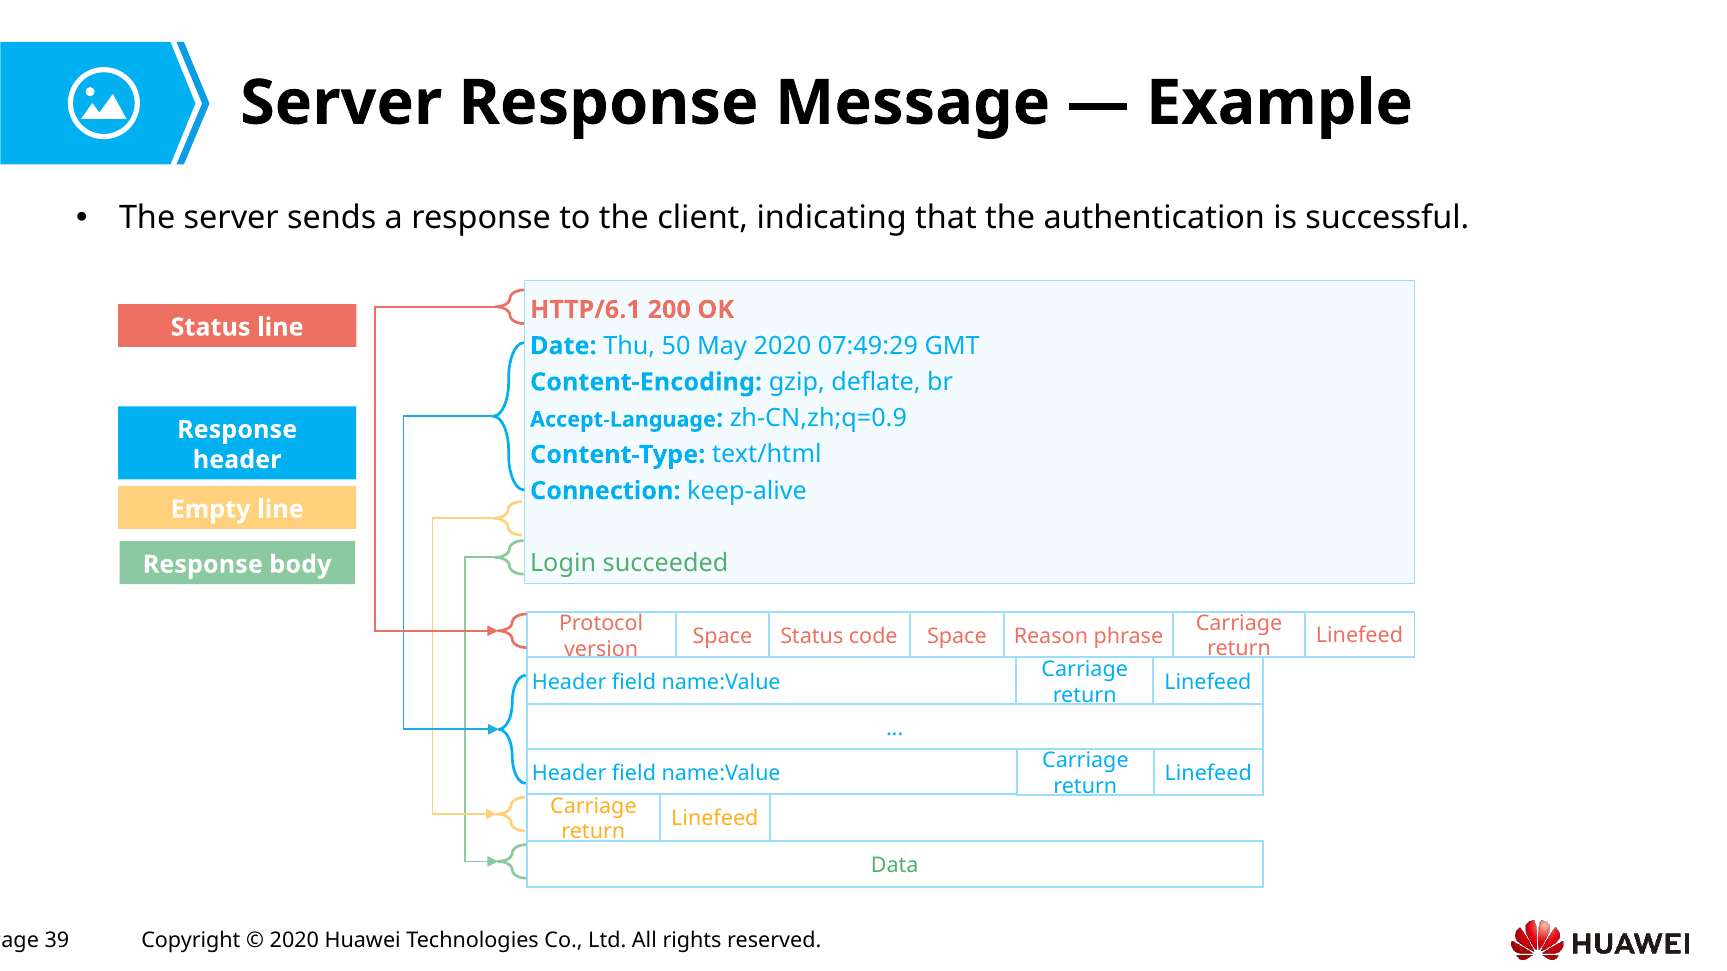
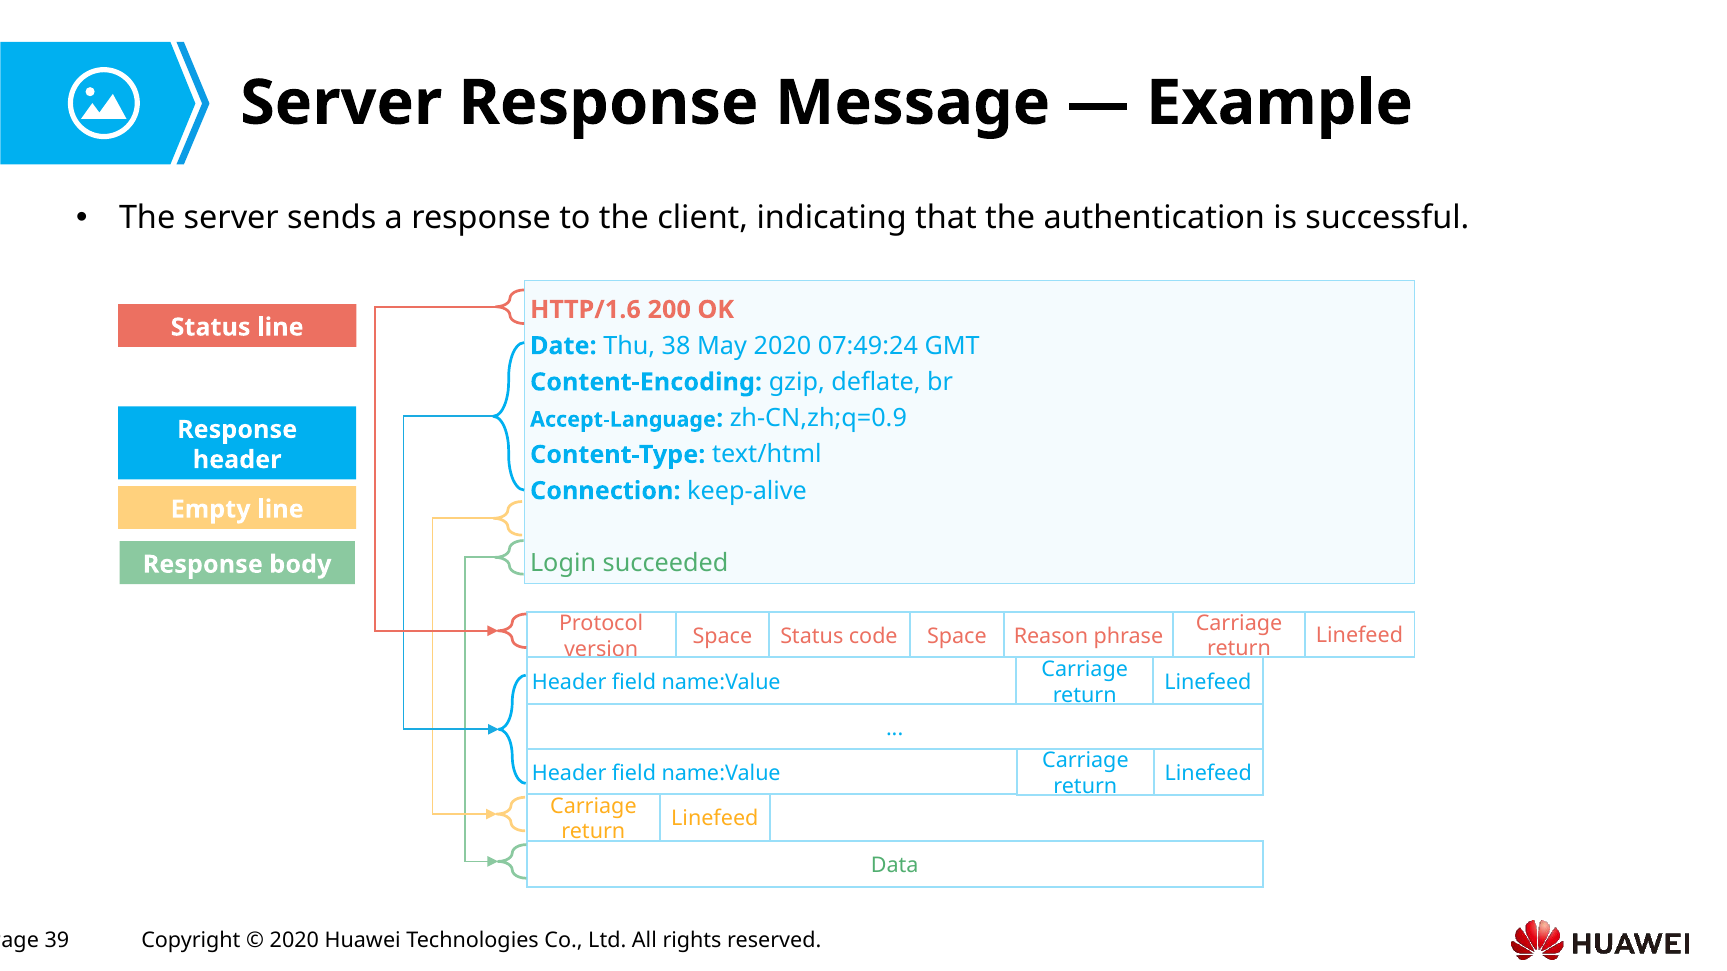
HTTP/6.1: HTTP/6.1 -> HTTP/1.6
50: 50 -> 38
07:49:29: 07:49:29 -> 07:49:24
